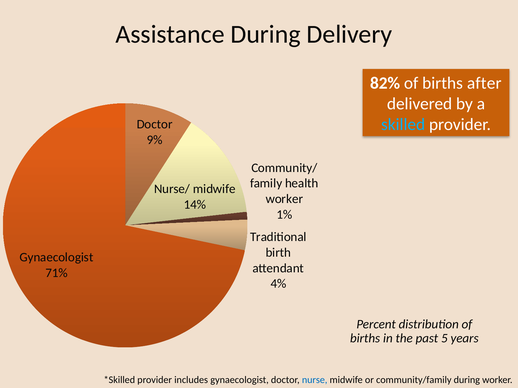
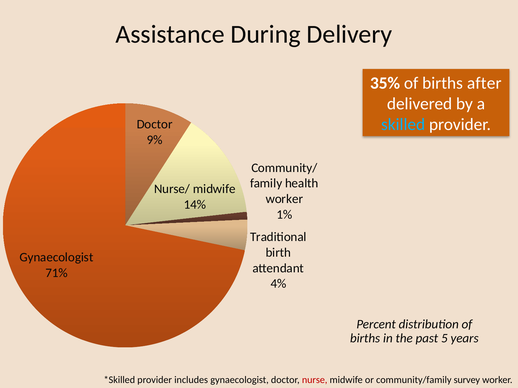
82%: 82% -> 35%
nurse colour: blue -> red
community/family during: during -> survey
